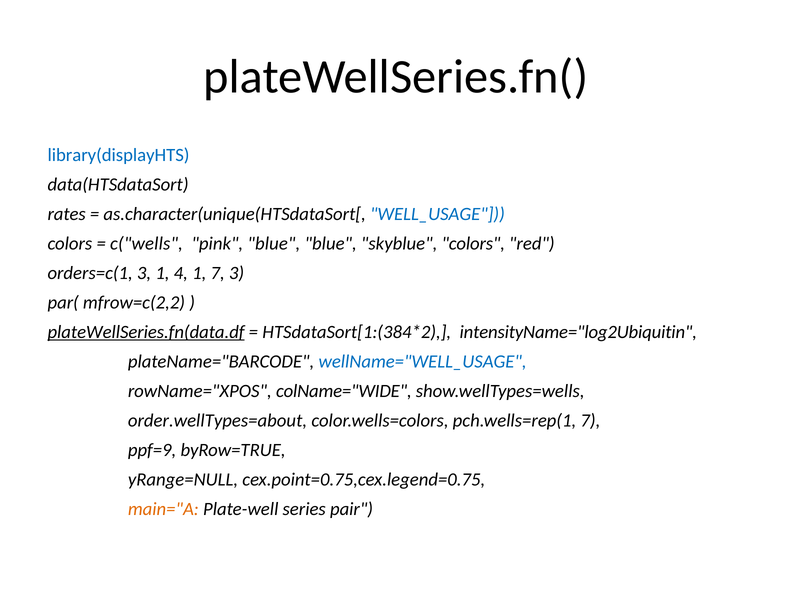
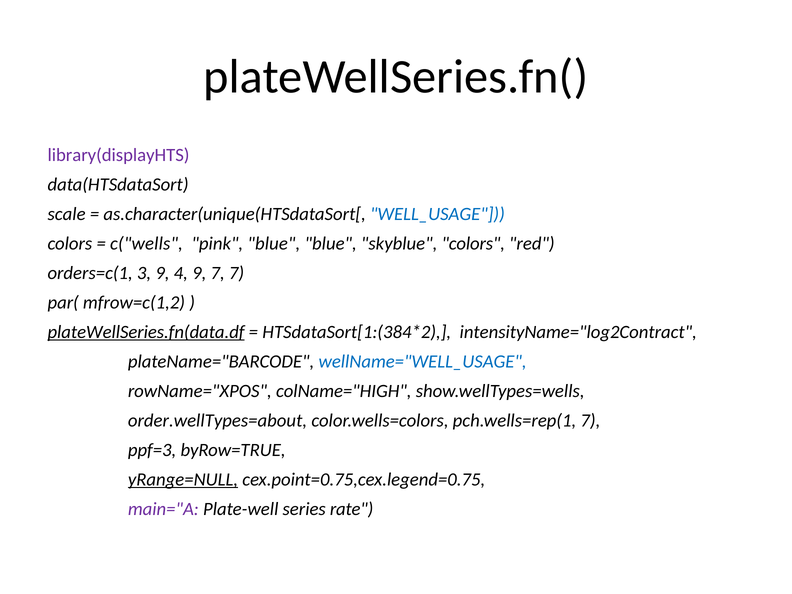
library(displayHTS colour: blue -> purple
rates: rates -> scale
3 1: 1 -> 9
4 1: 1 -> 9
7 3: 3 -> 7
mfrow=c(2,2: mfrow=c(2,2 -> mfrow=c(1,2
intensityName="log2Ubiquitin: intensityName="log2Ubiquitin -> intensityName="log2Contract
colName="WIDE: colName="WIDE -> colName="HIGH
ppf=9: ppf=9 -> ppf=3
yRange=NULL underline: none -> present
main="A colour: orange -> purple
pair: pair -> rate
